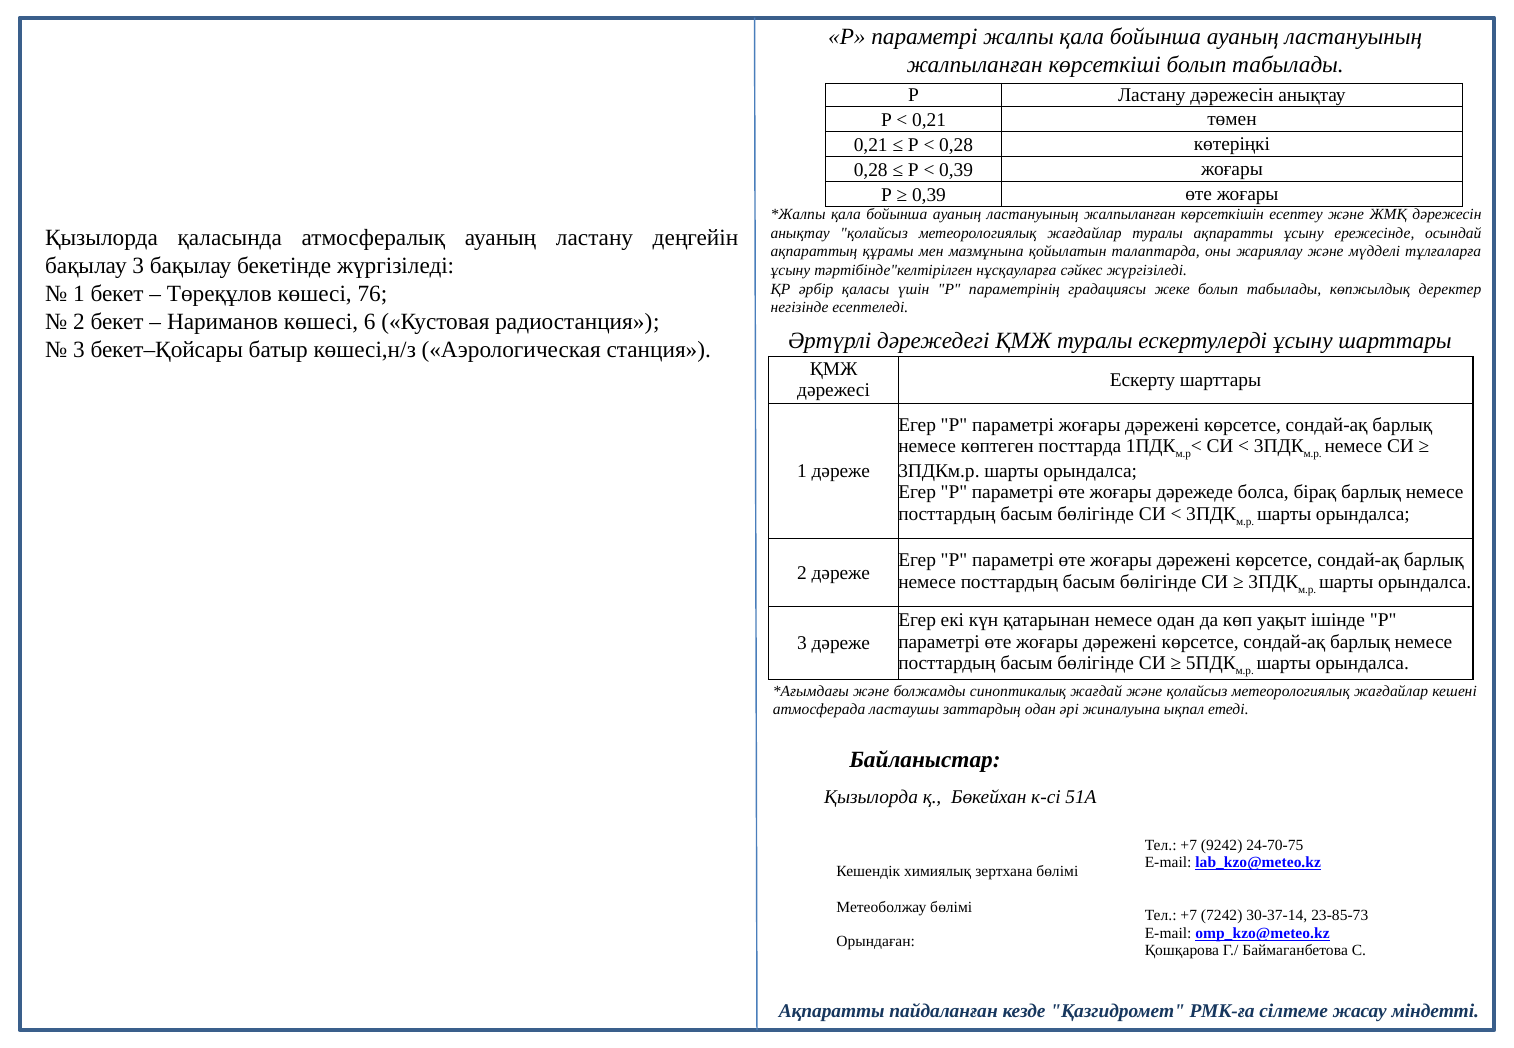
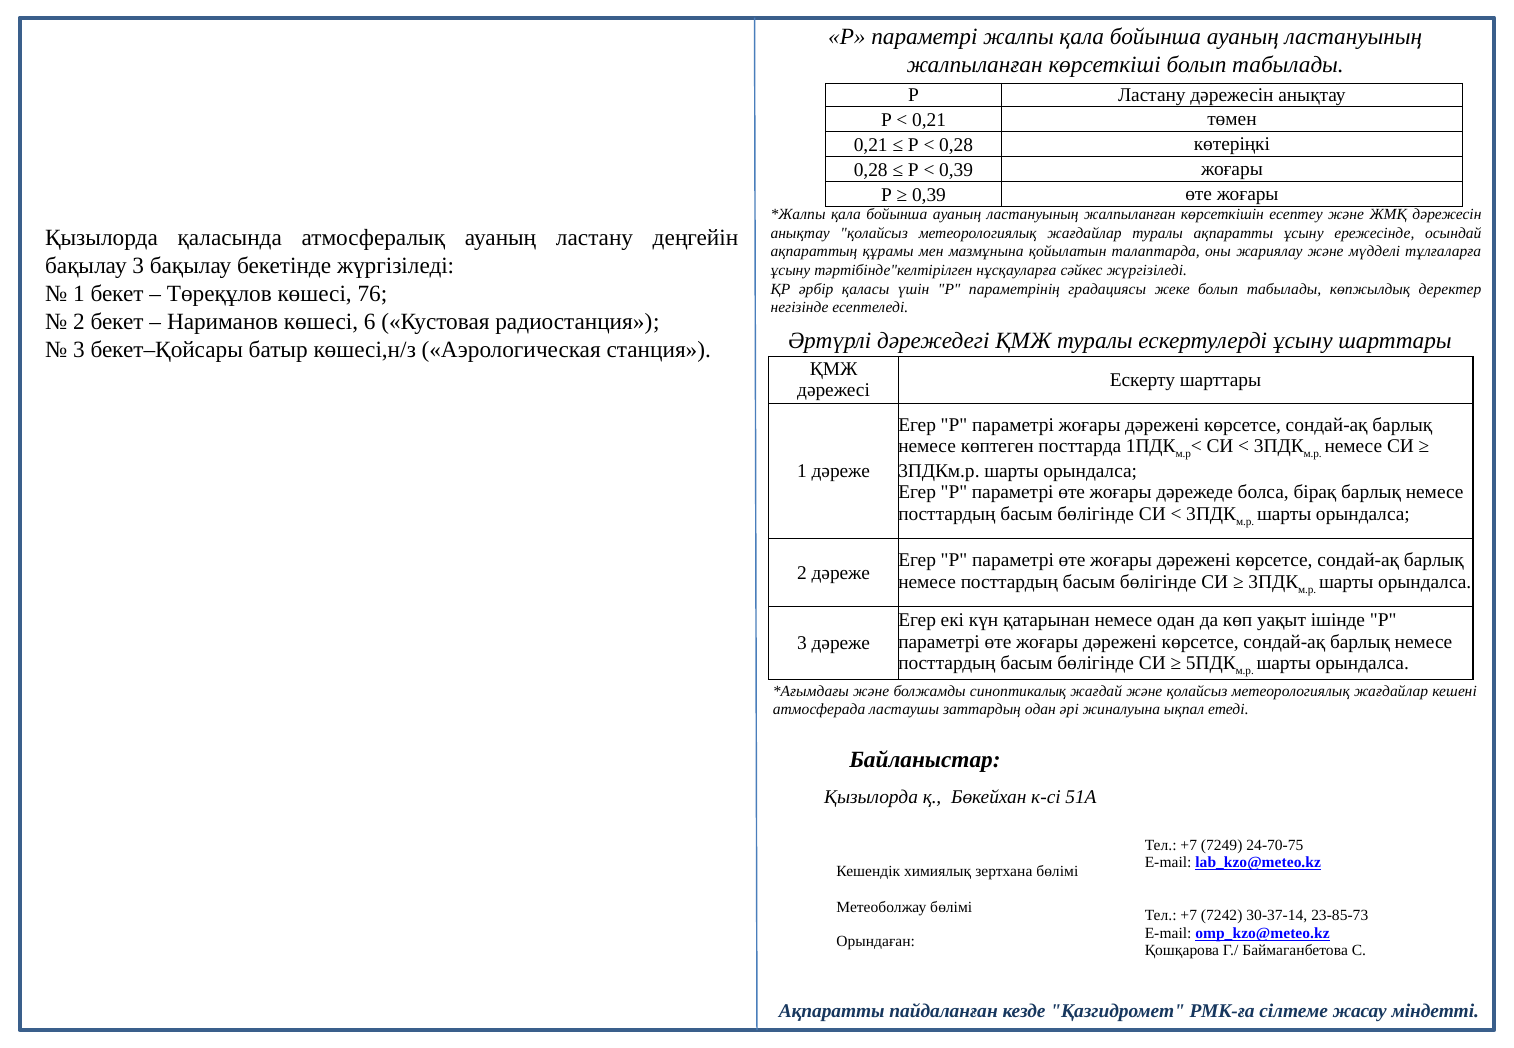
9242: 9242 -> 7249
